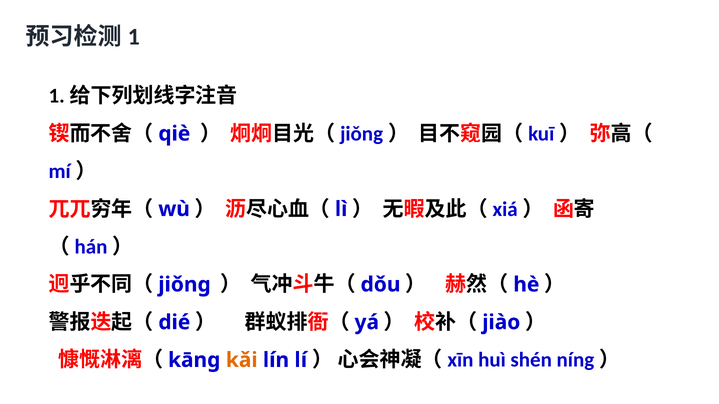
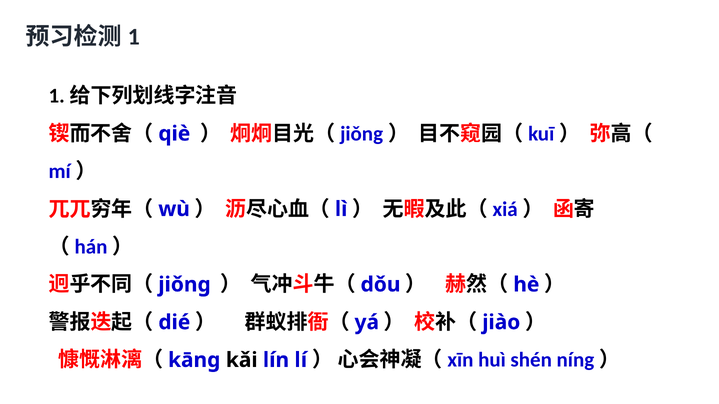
kǎi colour: orange -> black
